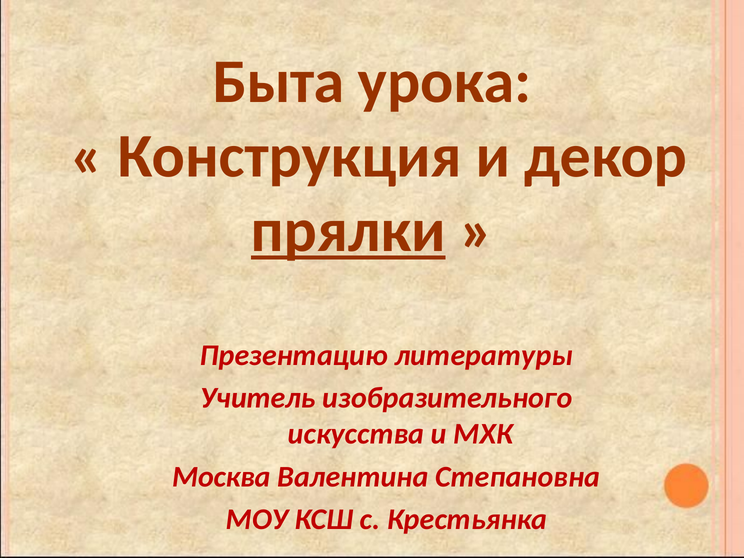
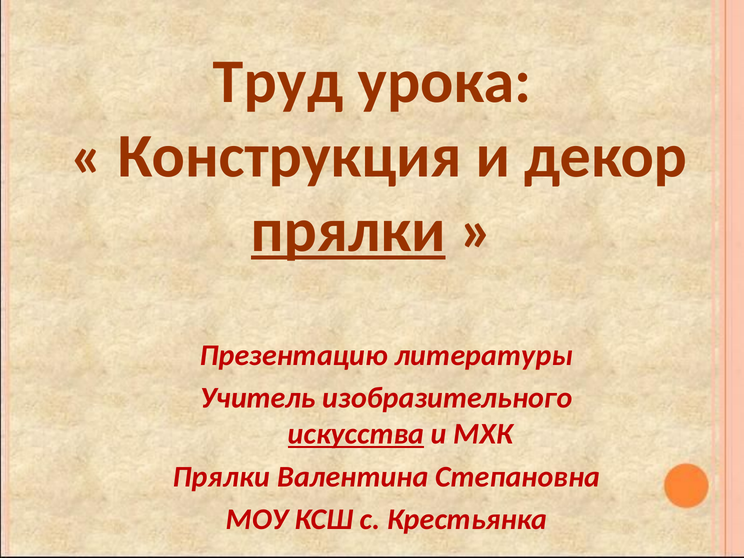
Быта: Быта -> Труд
искусства underline: none -> present
Москва at (222, 477): Москва -> Прялки
